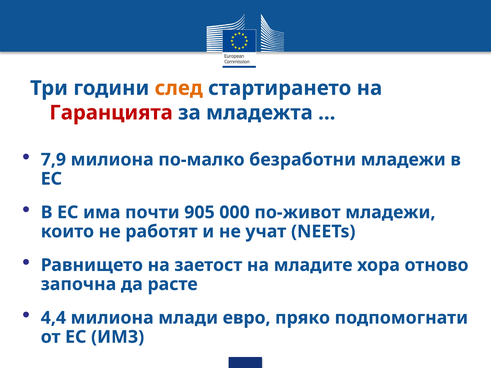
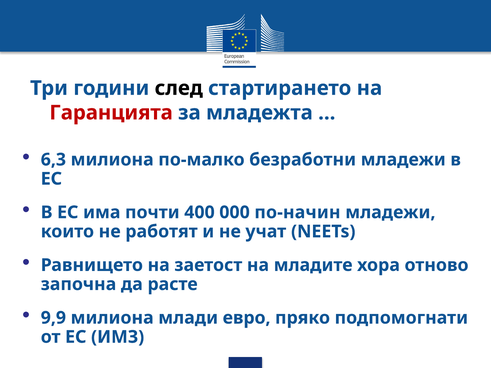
след colour: orange -> black
7,9: 7,9 -> 6,3
905: 905 -> 400
по-живот: по-живот -> по-начин
4,4: 4,4 -> 9,9
